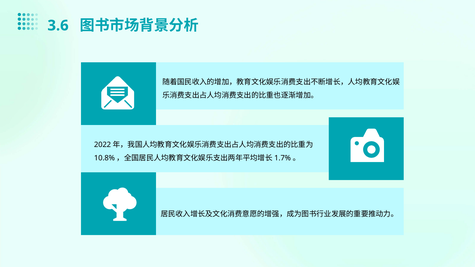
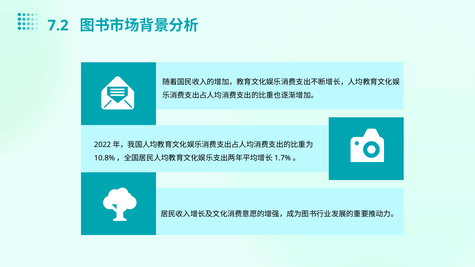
3.6: 3.6 -> 7.2
